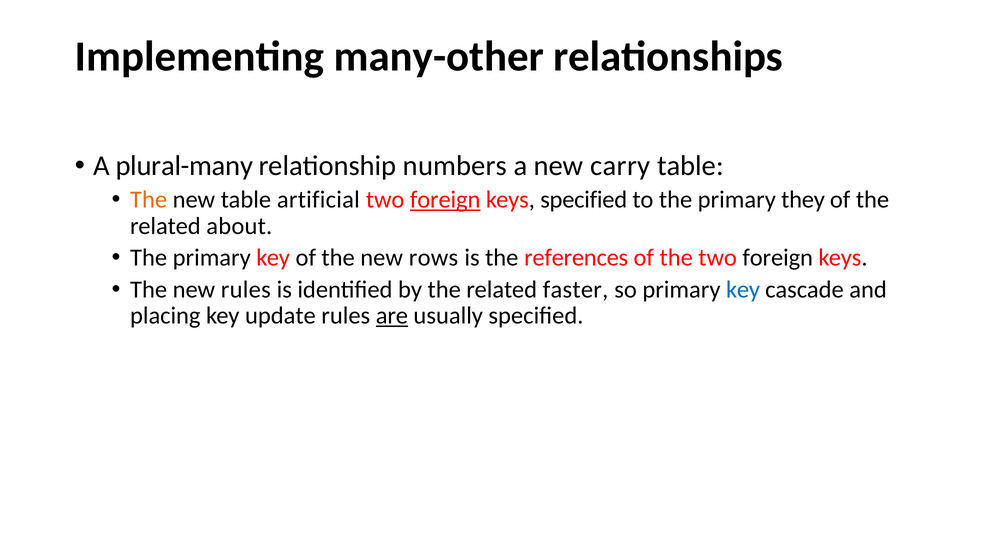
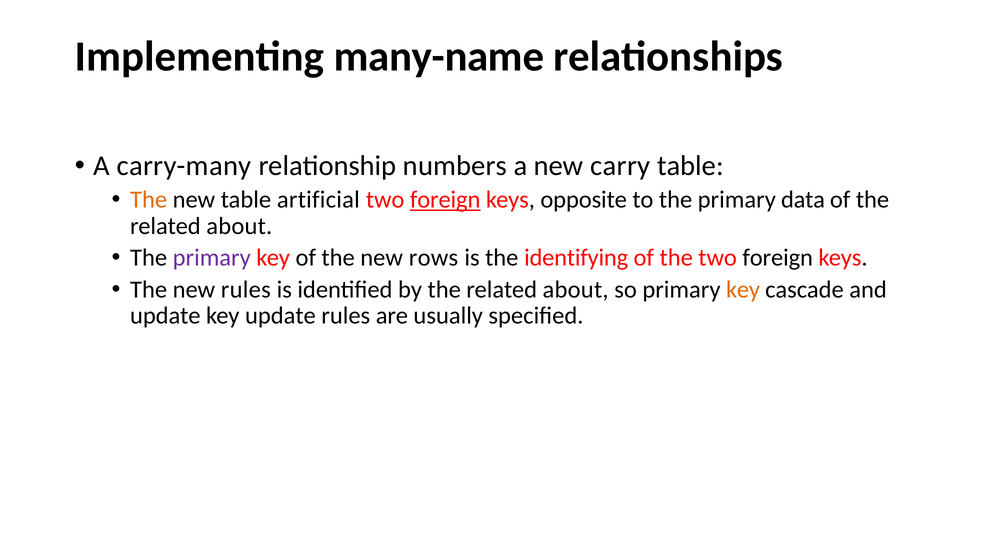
many-other: many-other -> many-name
plural-many: plural-many -> carry-many
keys specified: specified -> opposite
they: they -> data
primary at (212, 258) colour: black -> purple
references: references -> identifying
by the related faster: faster -> about
key at (743, 290) colour: blue -> orange
placing at (165, 316): placing -> update
are underline: present -> none
